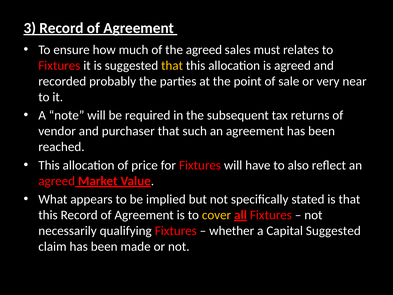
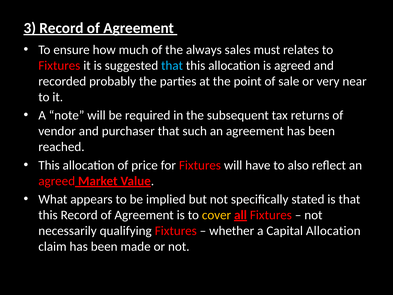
the agreed: agreed -> always
that at (172, 66) colour: yellow -> light blue
Capital Suggested: Suggested -> Allocation
